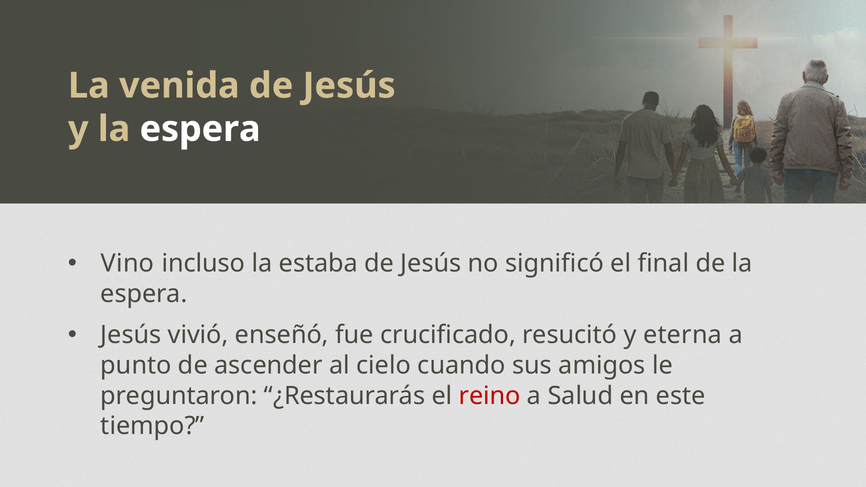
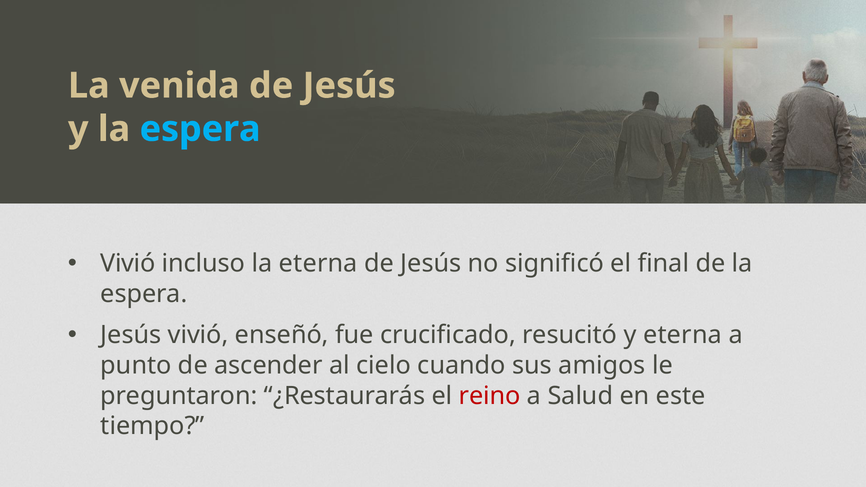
espera at (200, 129) colour: white -> light blue
Vino at (128, 264): Vino -> Vivió
la estaba: estaba -> eterna
